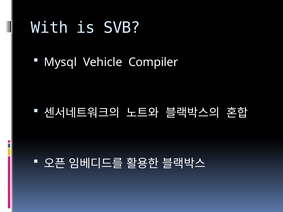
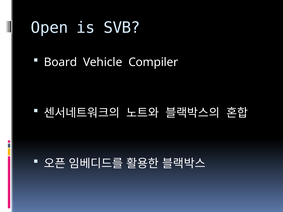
With: With -> Open
Mysql: Mysql -> Board
